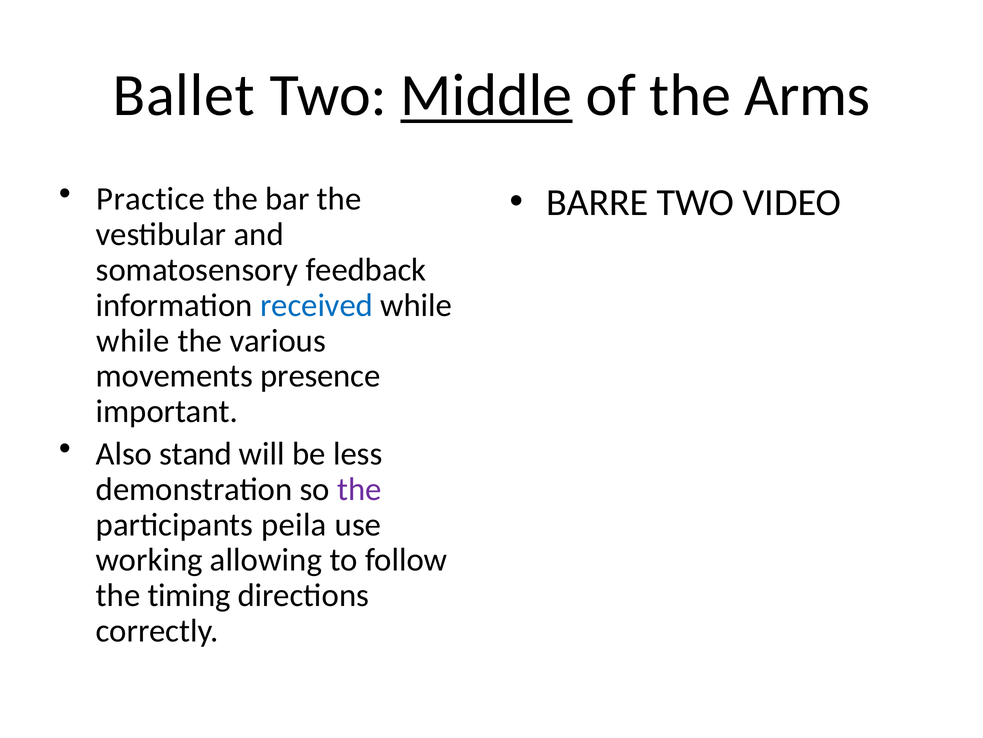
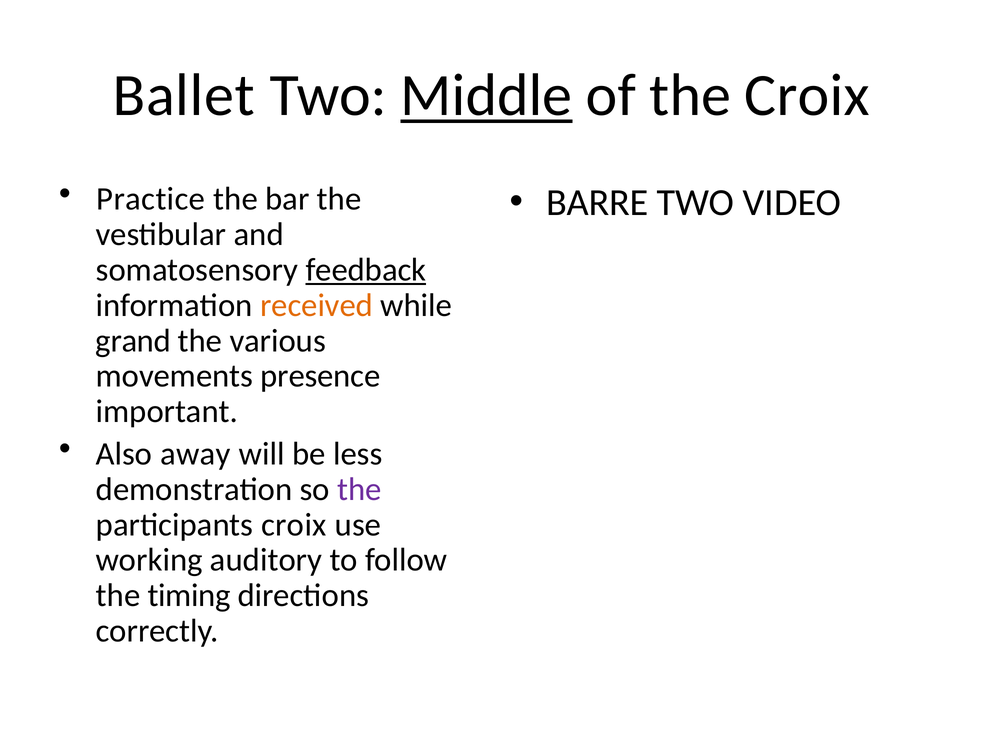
the Arms: Arms -> Croix
feedback underline: none -> present
received colour: blue -> orange
while at (133, 340): while -> grand
stand: stand -> away
participants peila: peila -> croix
allowing: allowing -> auditory
